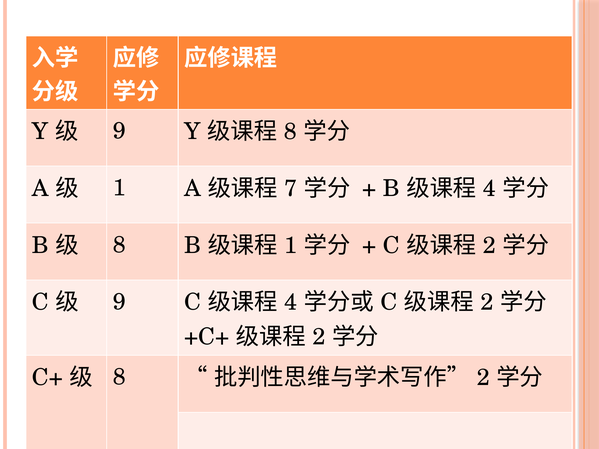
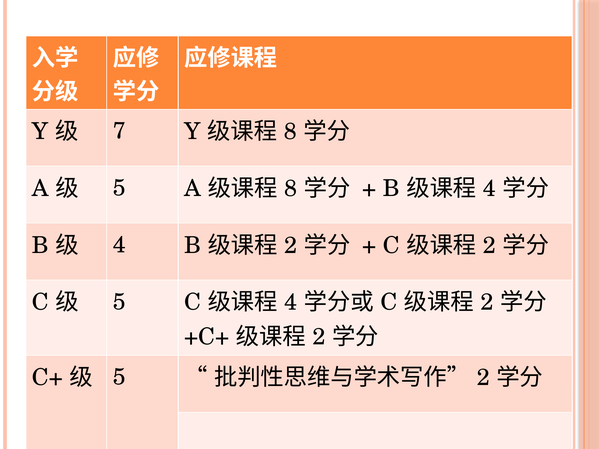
9 at (119, 131): 9 -> 7
1 at (119, 188): 1 -> 5
7 at (291, 188): 7 -> 8
8 at (119, 245): 8 -> 4
1 at (291, 245): 1 -> 2
9 at (119, 302): 9 -> 5
8 at (119, 377): 8 -> 5
